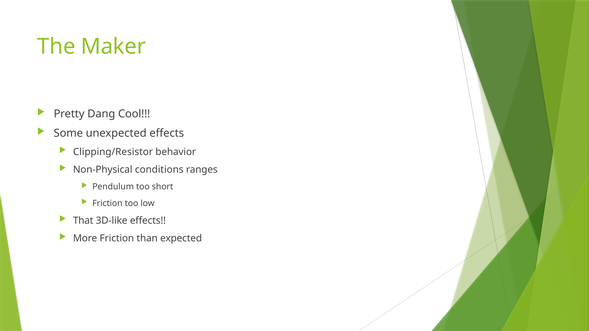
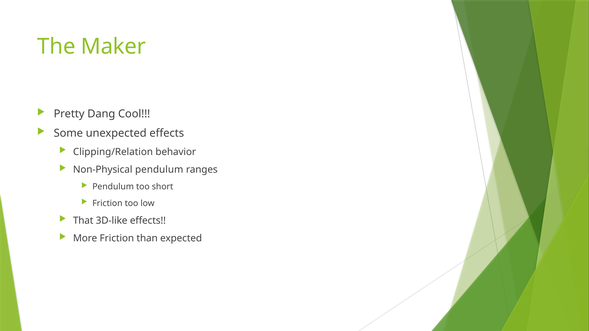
Clipping/Resistor: Clipping/Resistor -> Clipping/Relation
Non-Physical conditions: conditions -> pendulum
